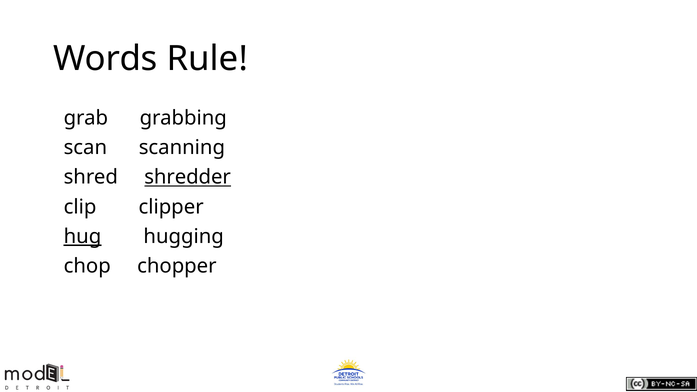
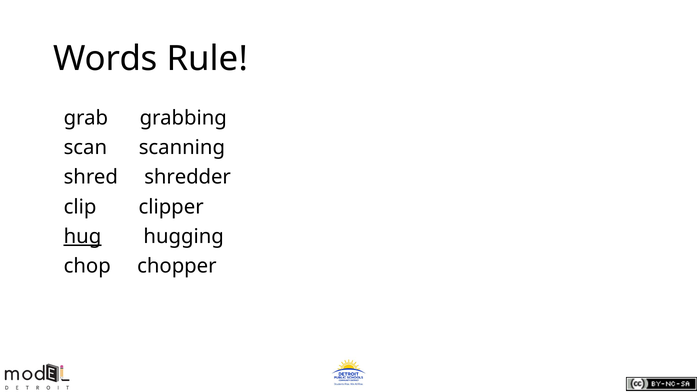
shredder underline: present -> none
